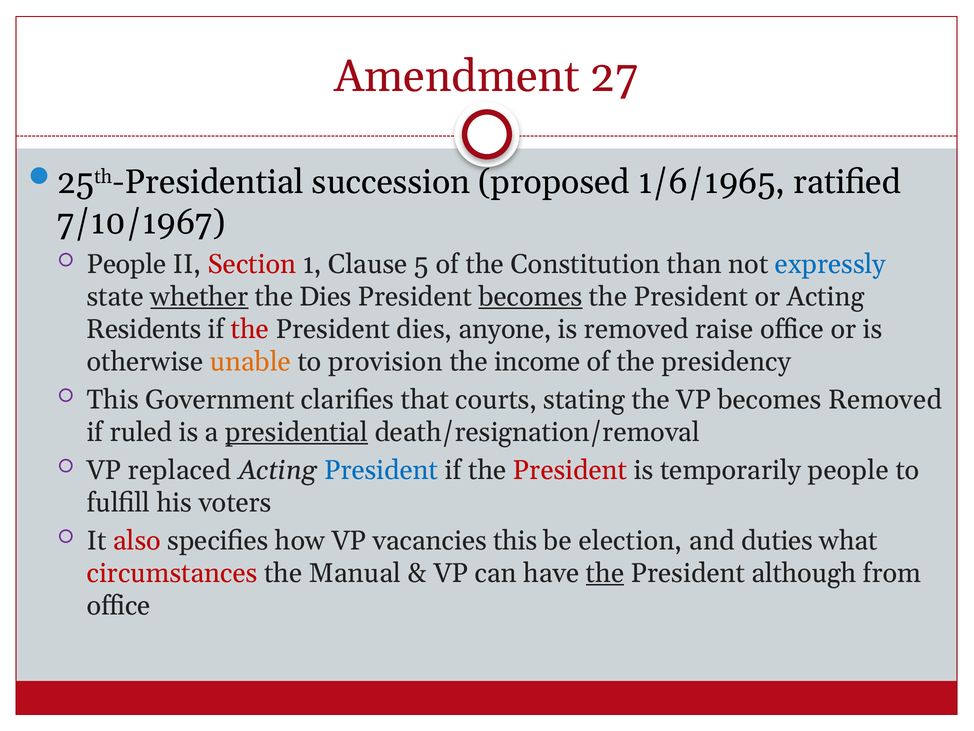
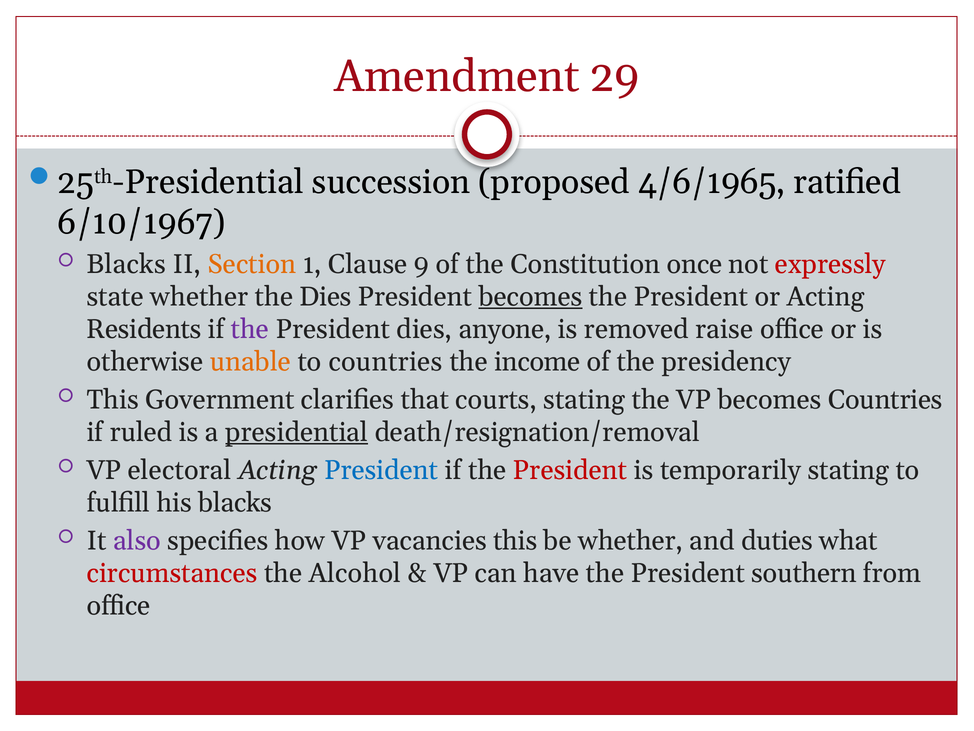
27: 27 -> 29
1/6/1965: 1/6/1965 -> 4/6/1965
7/10/1967: 7/10/1967 -> 6/10/1967
People at (127, 264): People -> Blacks
Section colour: red -> orange
5: 5 -> 9
than: than -> once
expressly colour: blue -> red
whether at (199, 296) underline: present -> none
the at (250, 329) colour: red -> purple
to provision: provision -> countries
becomes Removed: Removed -> Countries
replaced: replaced -> electoral
temporarily people: people -> stating
his voters: voters -> blacks
also colour: red -> purple
be election: election -> whether
Manual: Manual -> Alcohol
the at (605, 573) underline: present -> none
although: although -> southern
